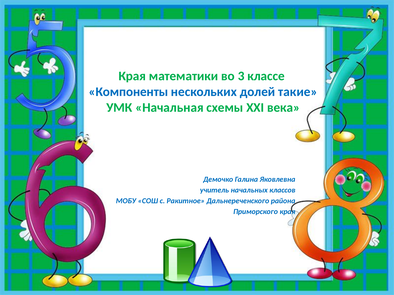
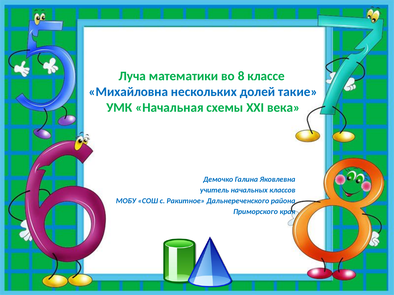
Края at (132, 76): Края -> Луча
3: 3 -> 8
Компоненты: Компоненты -> Михайловна
